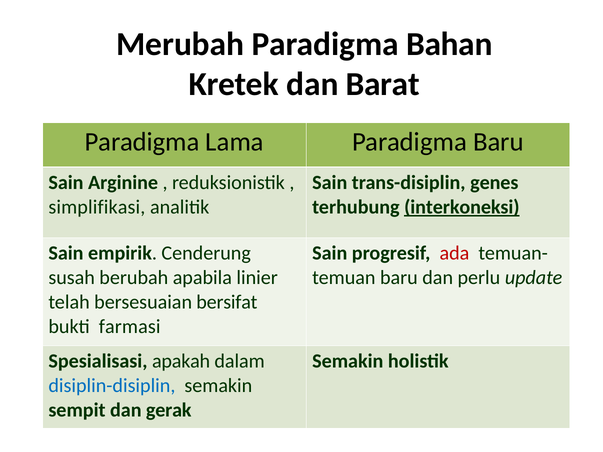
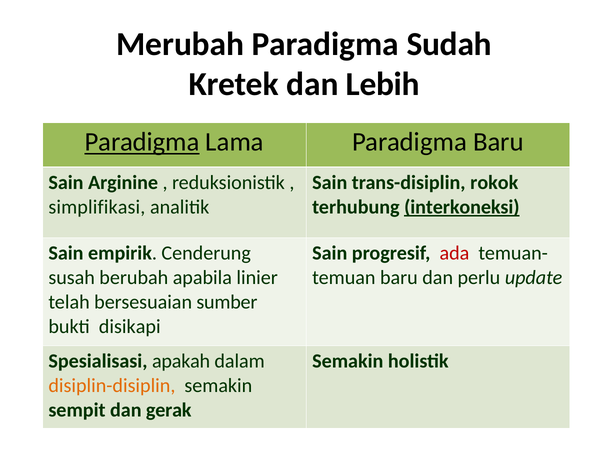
Bahan: Bahan -> Sudah
Barat: Barat -> Lebih
Paradigma at (142, 142) underline: none -> present
genes: genes -> rokok
bersifat: bersifat -> sumber
farmasi: farmasi -> disikapi
disiplin-disiplin colour: blue -> orange
